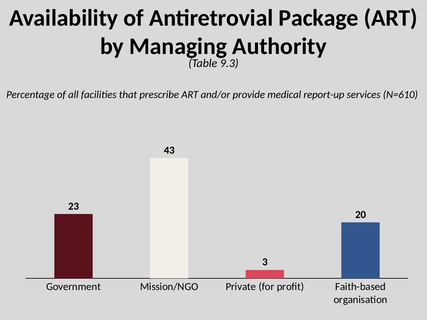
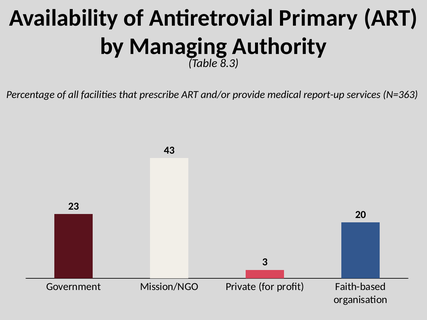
Package: Package -> Primary
9.3: 9.3 -> 8.3
N=610: N=610 -> N=363
